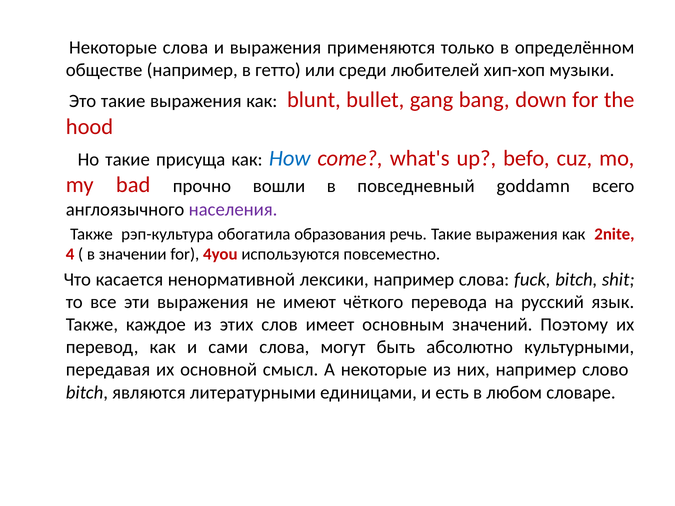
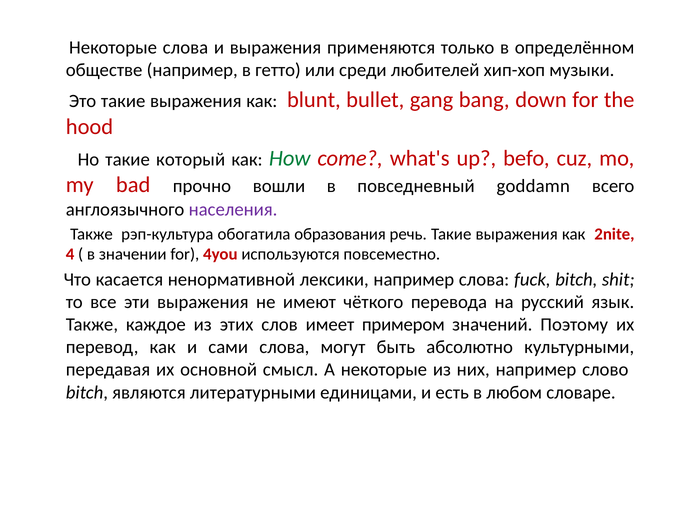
присуща: присуща -> который
How colour: blue -> green
основным: основным -> примером
